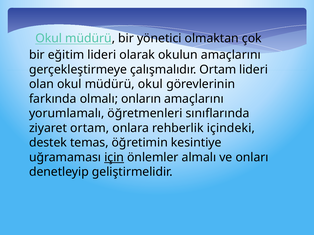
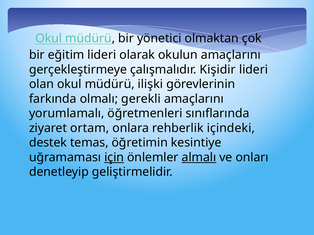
çalışmalıdır Ortam: Ortam -> Kişidir
müdürü okul: okul -> ilişki
onların: onların -> gerekli
almalı underline: none -> present
